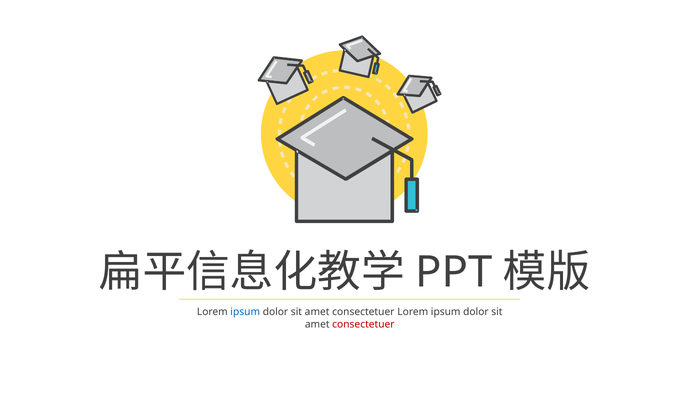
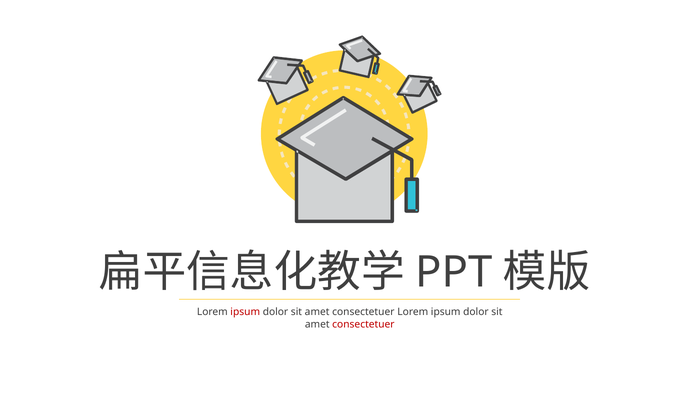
ipsum at (245, 312) colour: blue -> red
